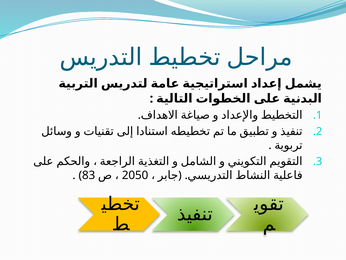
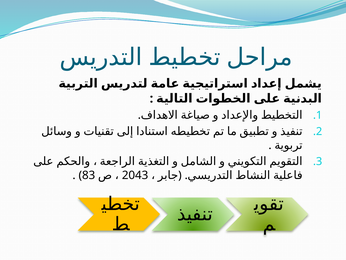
2050: 2050 -> 2043
